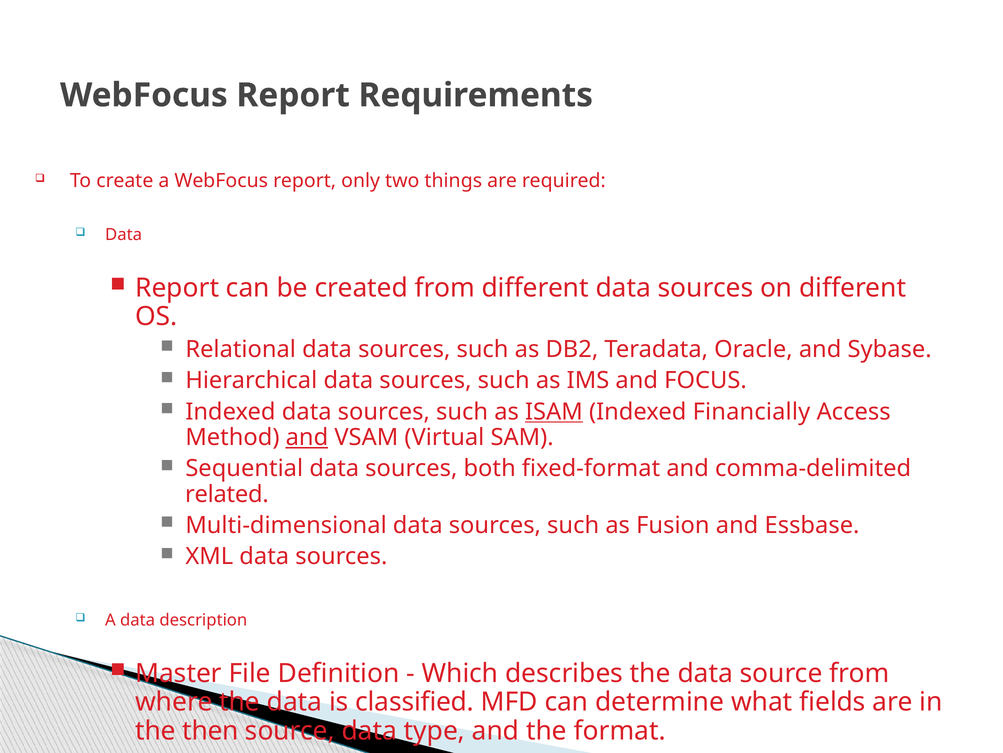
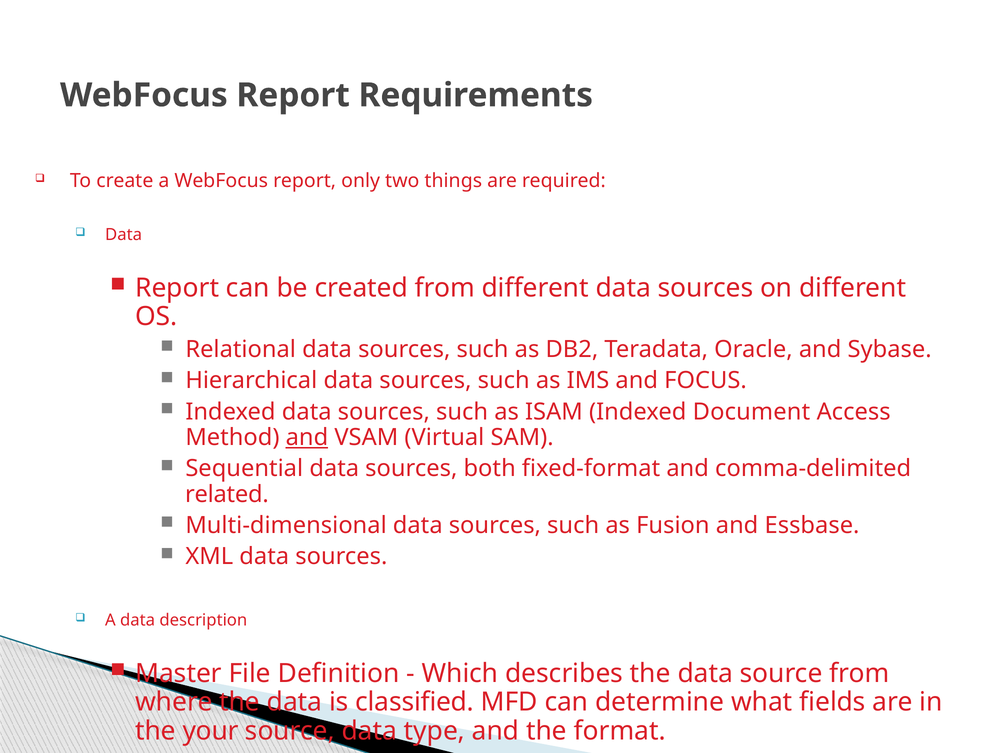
ISAM underline: present -> none
Financially: Financially -> Document
then: then -> your
